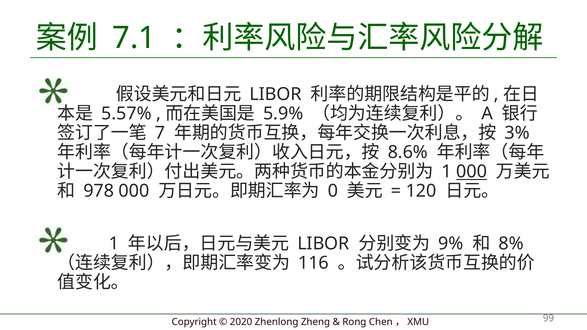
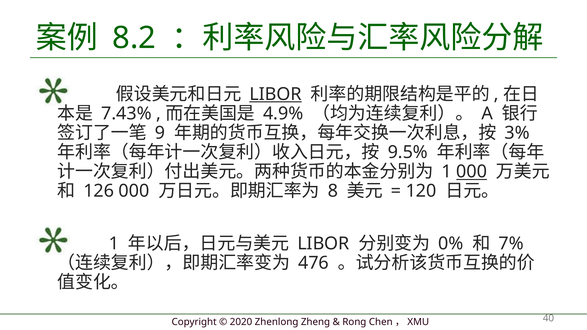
7.1: 7.1 -> 8.2
LIBOR at (276, 94) underline: none -> present
5.57%: 5.57% -> 7.43%
5.9%: 5.9% -> 4.9%
7: 7 -> 9
8.6%: 8.6% -> 9.5%
978: 978 -> 126
0: 0 -> 8
9%: 9% -> 0%
8%: 8% -> 7%
116: 116 -> 476
99: 99 -> 40
